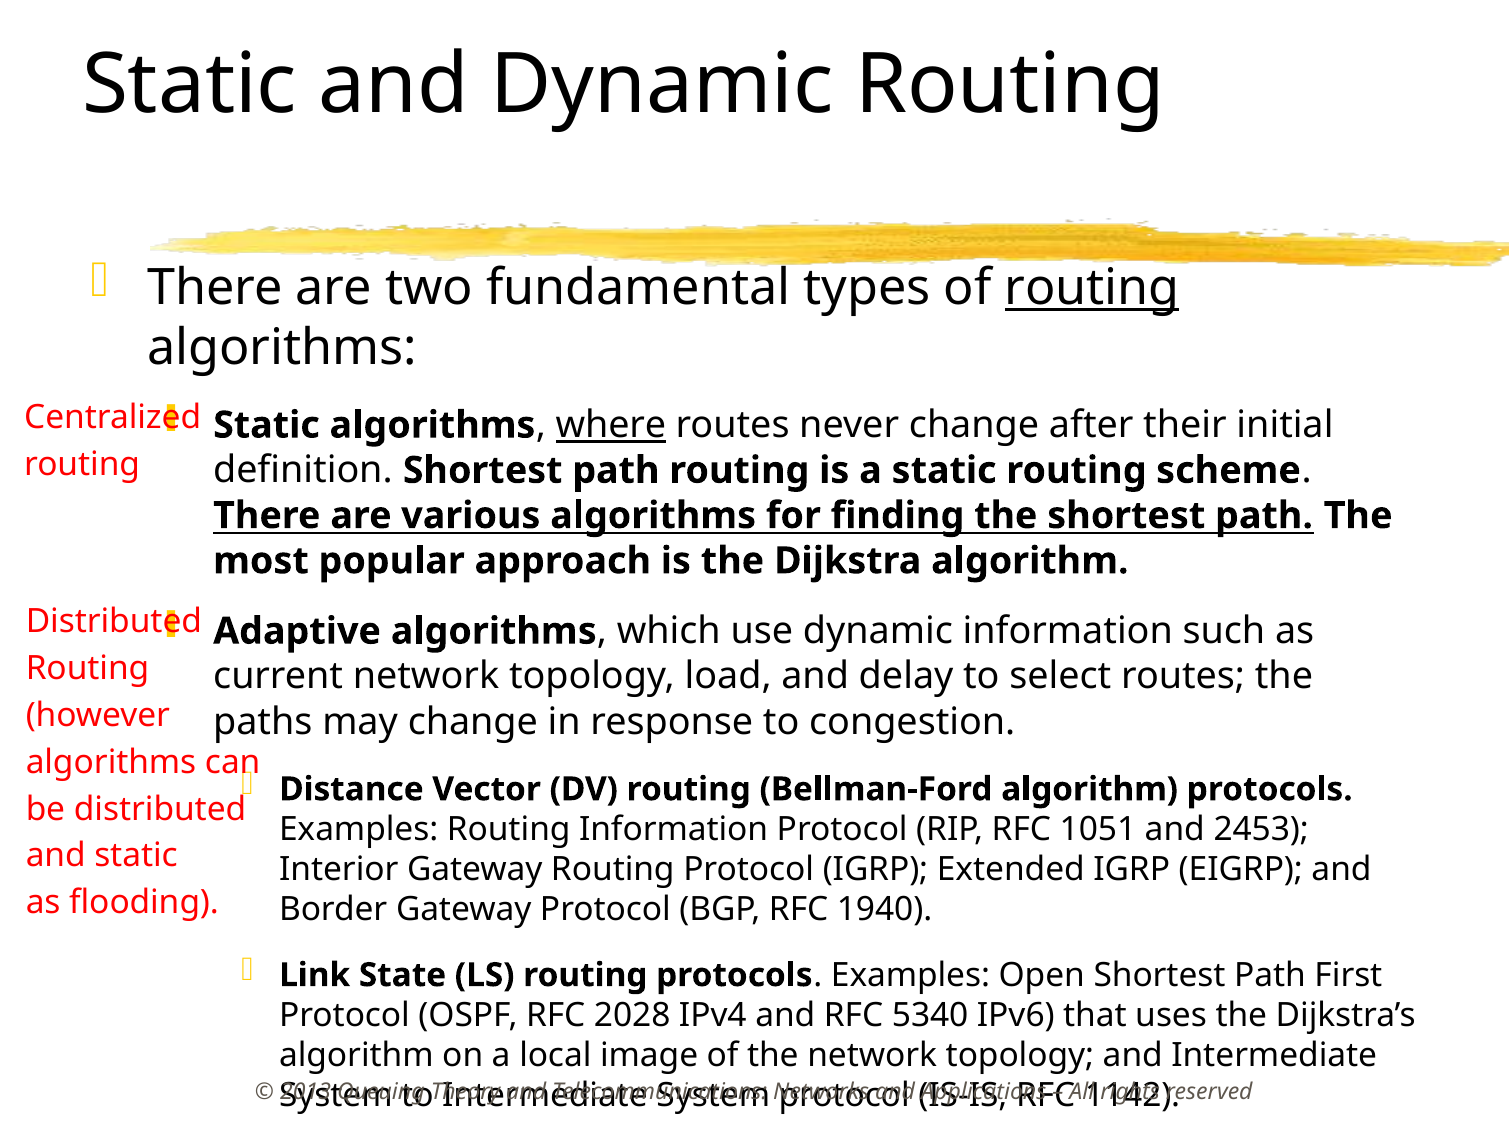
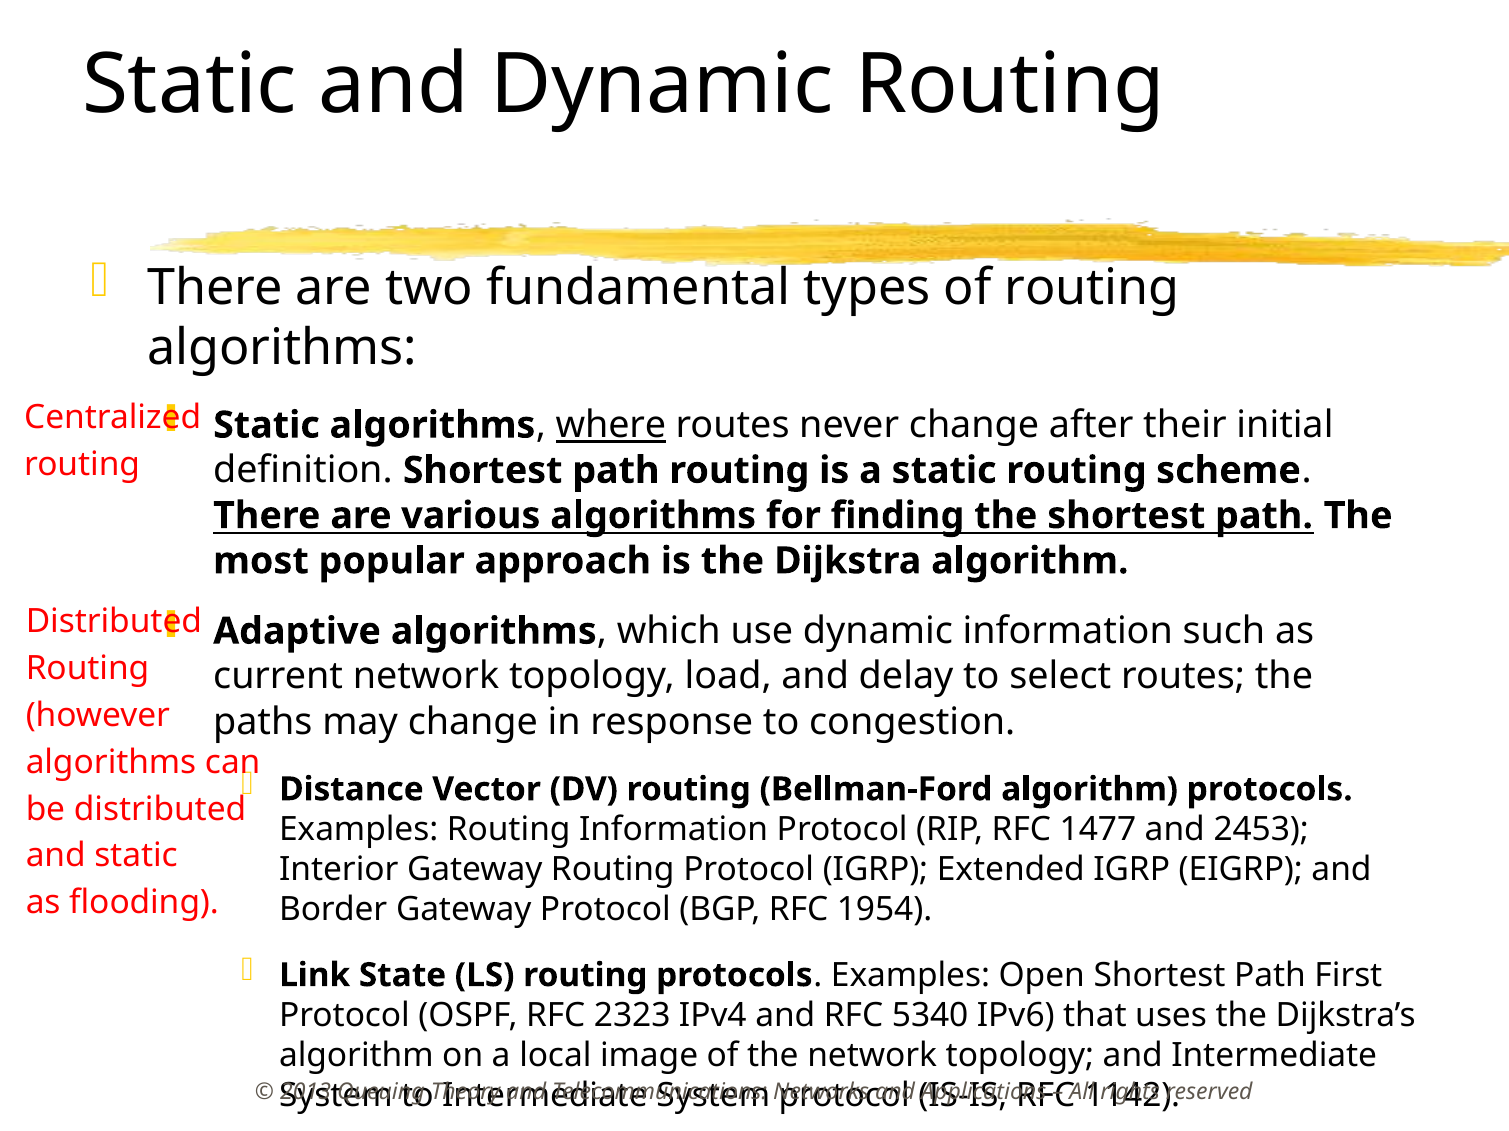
routing at (1092, 288) underline: present -> none
1051: 1051 -> 1477
1940: 1940 -> 1954
2028: 2028 -> 2323
